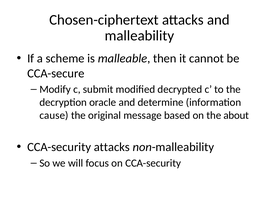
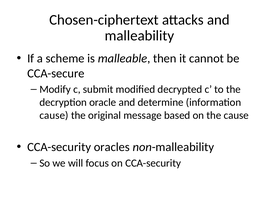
the about: about -> cause
CCA-security attacks: attacks -> oracles
